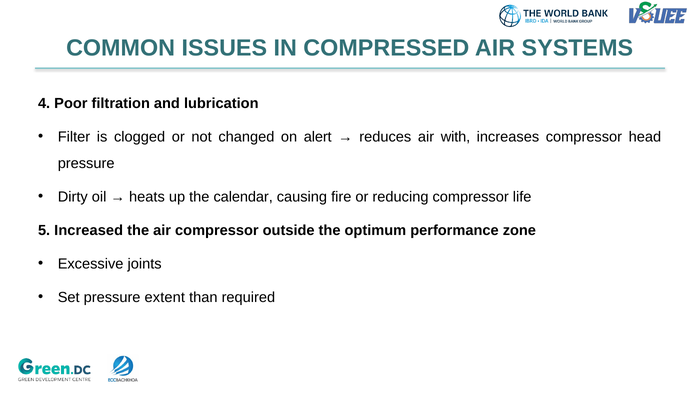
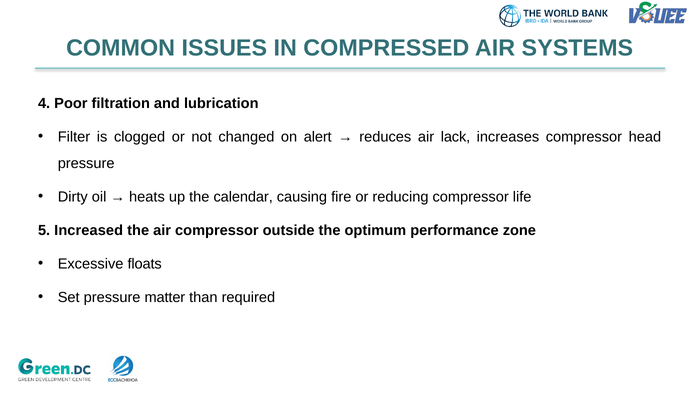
with: with -> lack
joints: joints -> floats
extent: extent -> matter
